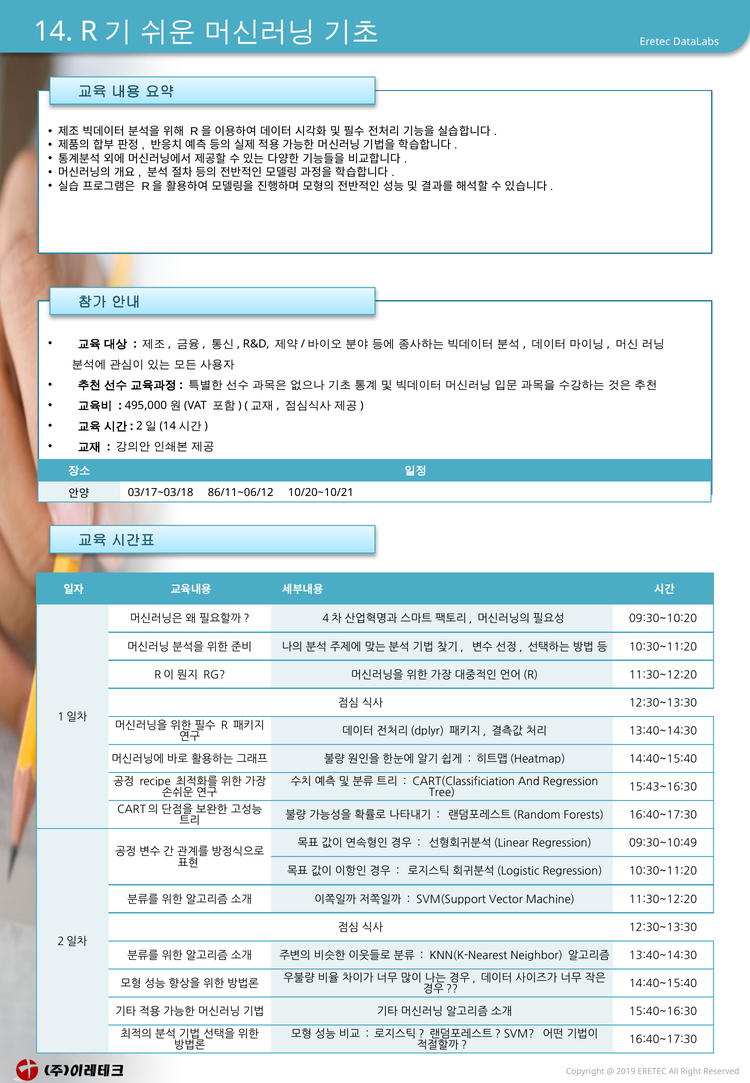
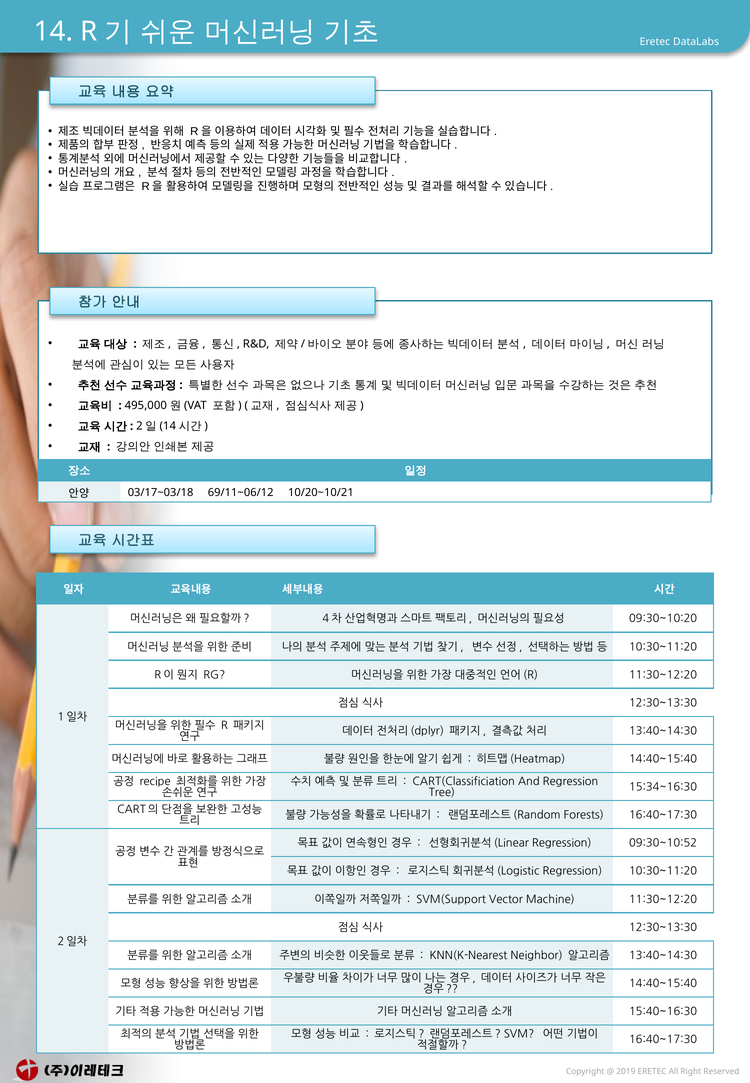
86/11~06/12: 86/11~06/12 -> 69/11~06/12
15:43~16:30: 15:43~16:30 -> 15:34~16:30
09:30~10:49: 09:30~10:49 -> 09:30~10:52
